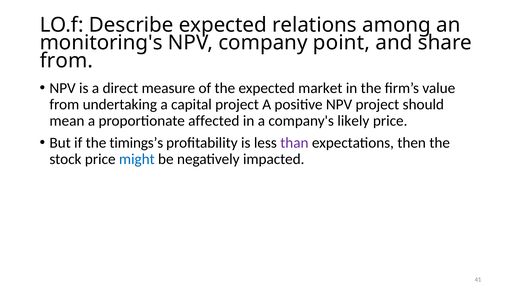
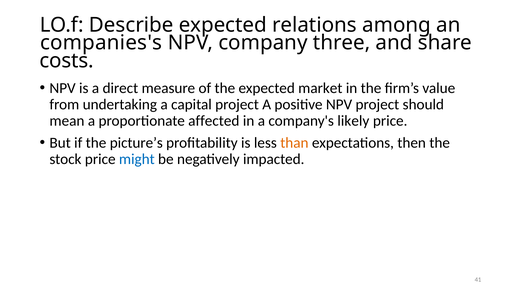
monitoring's: monitoring's -> companies's
point: point -> three
from at (66, 61): from -> costs
timings’s: timings’s -> picture’s
than colour: purple -> orange
